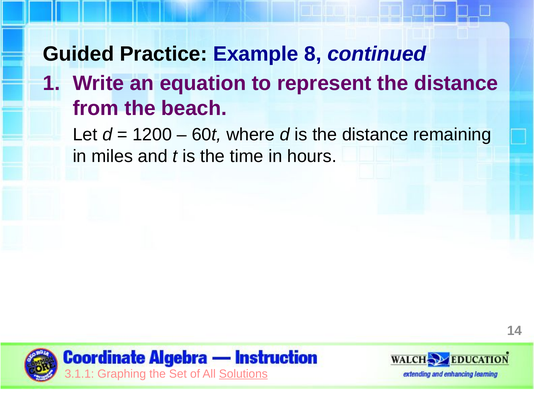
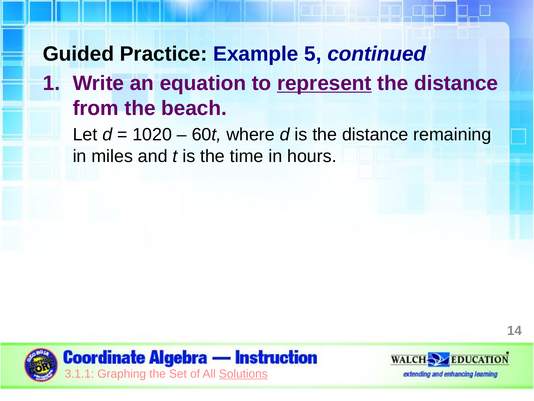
8: 8 -> 5
represent underline: none -> present
1200: 1200 -> 1020
